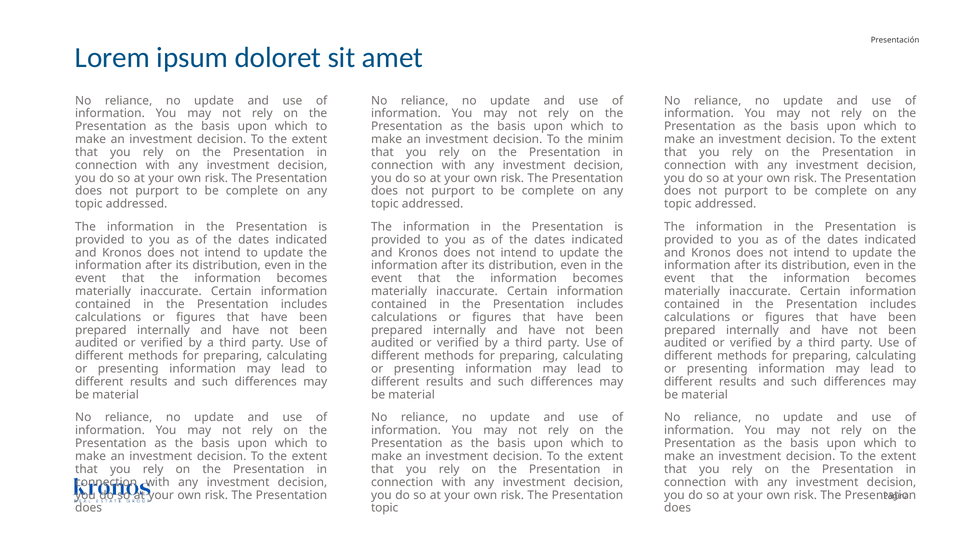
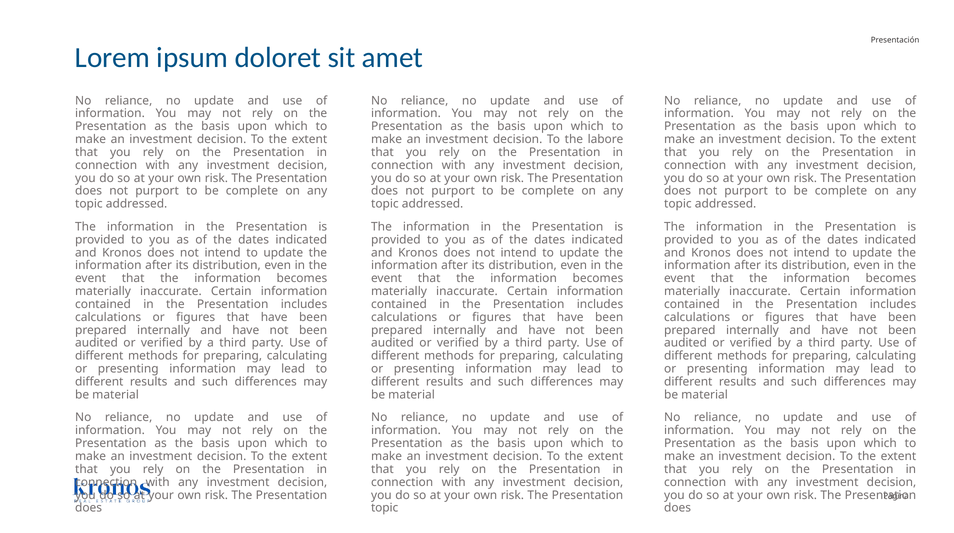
minim: minim -> labore
